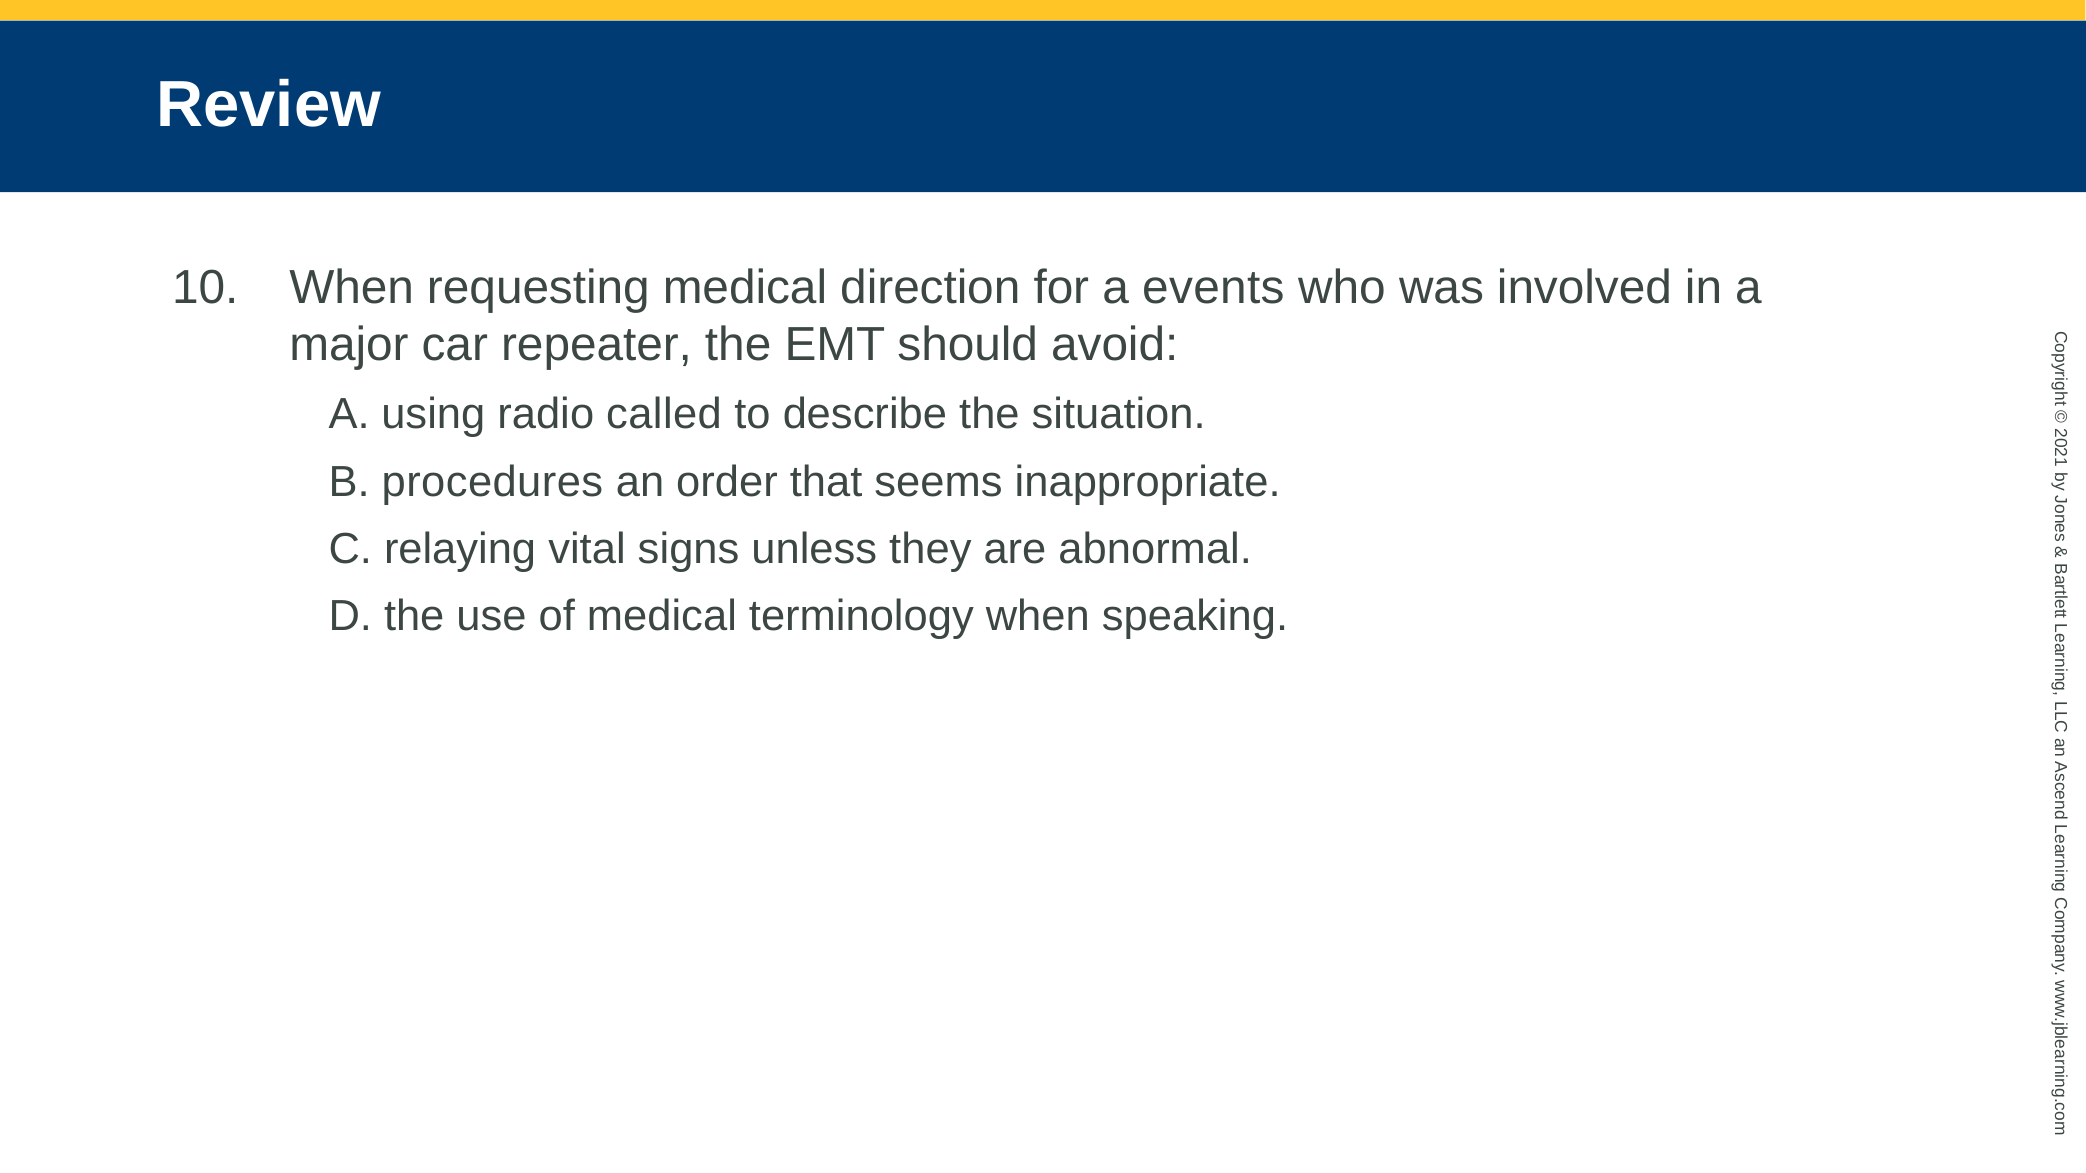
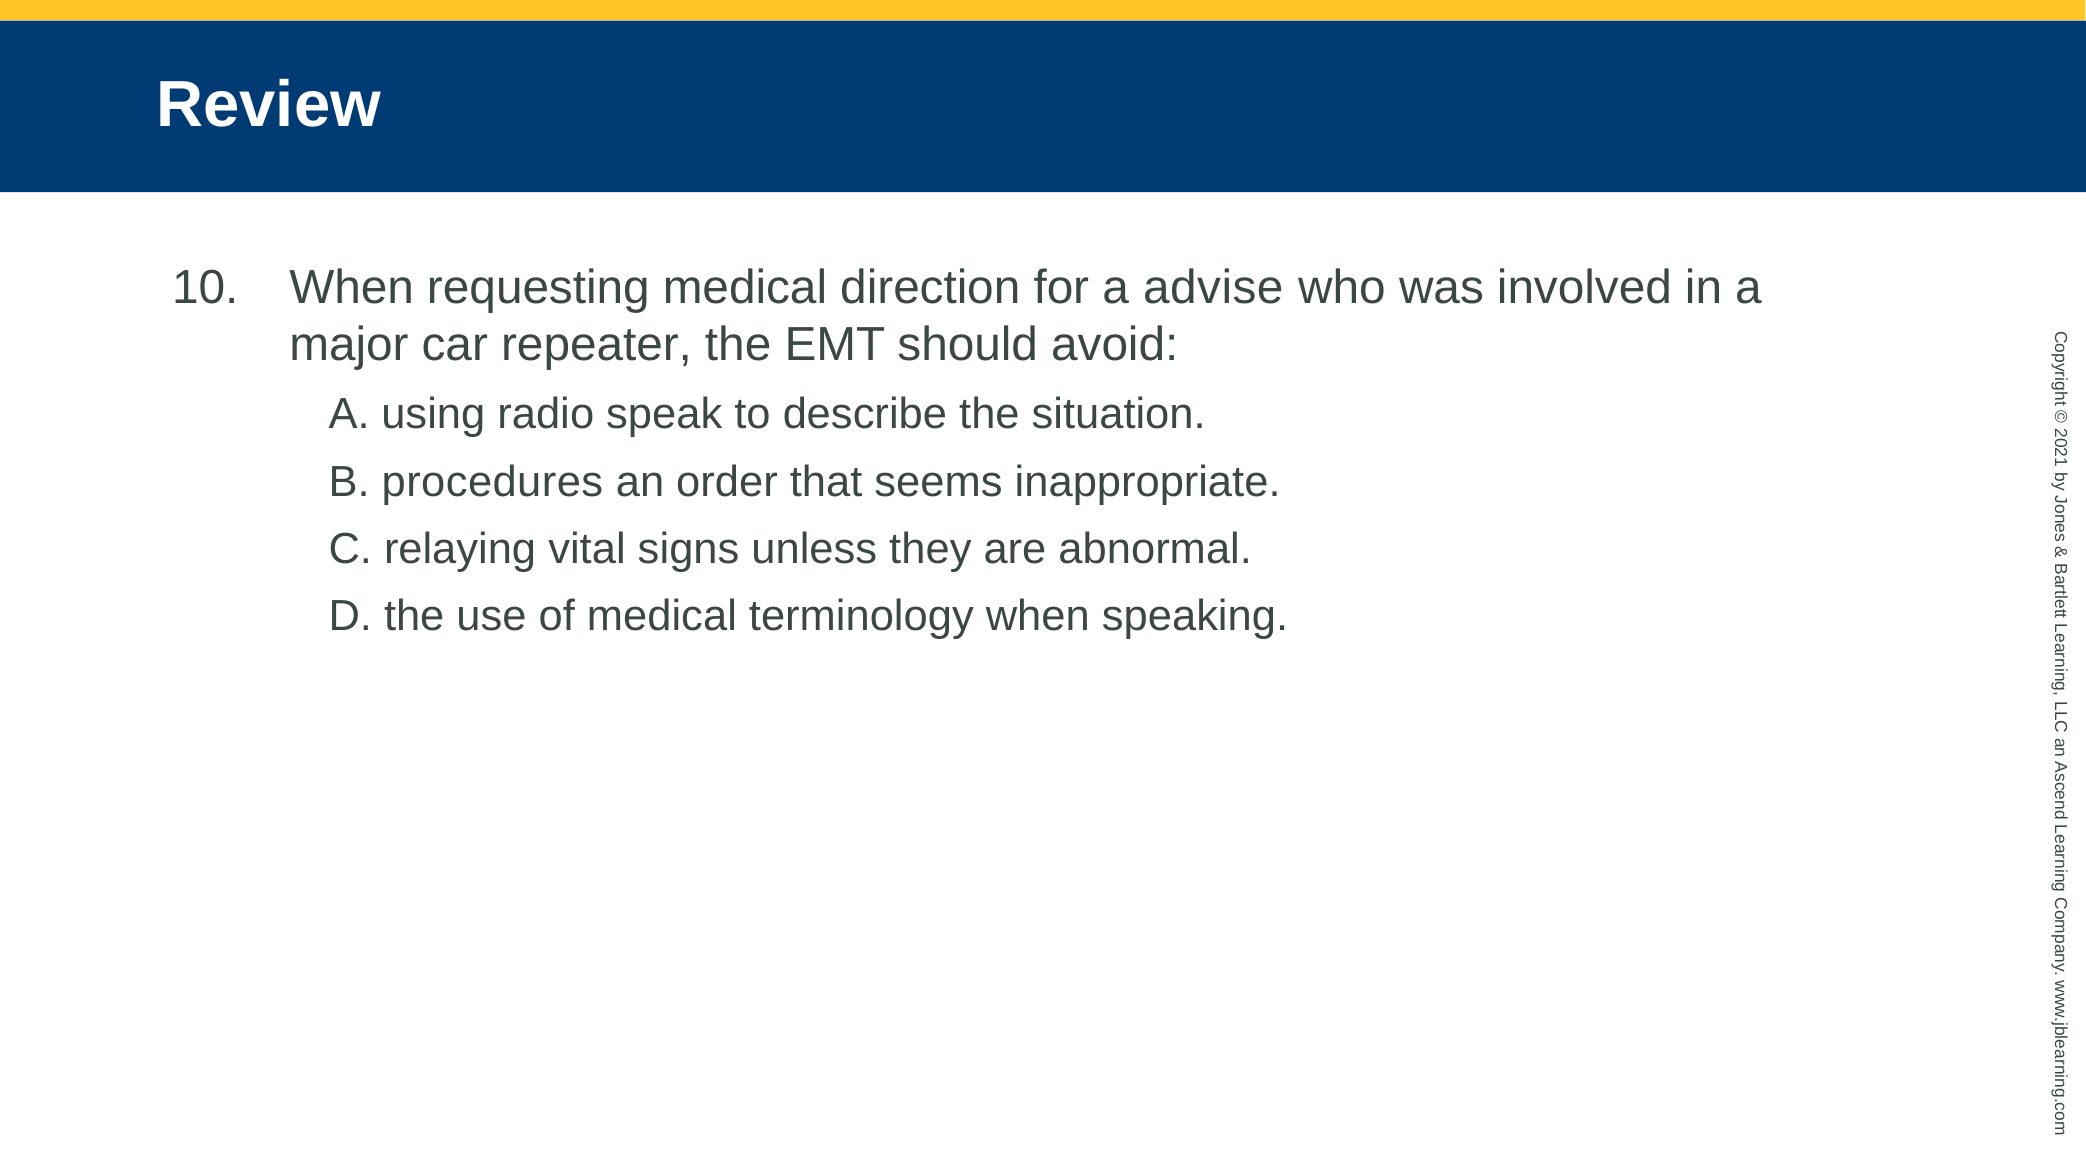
events: events -> advise
called: called -> speak
